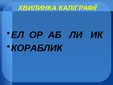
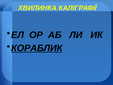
КОРАБЛИК underline: none -> present
